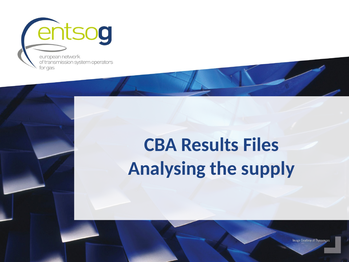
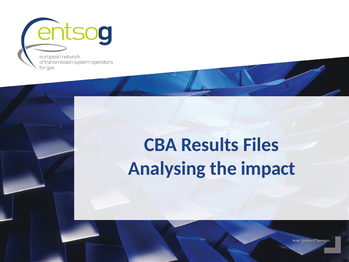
supply: supply -> impact
